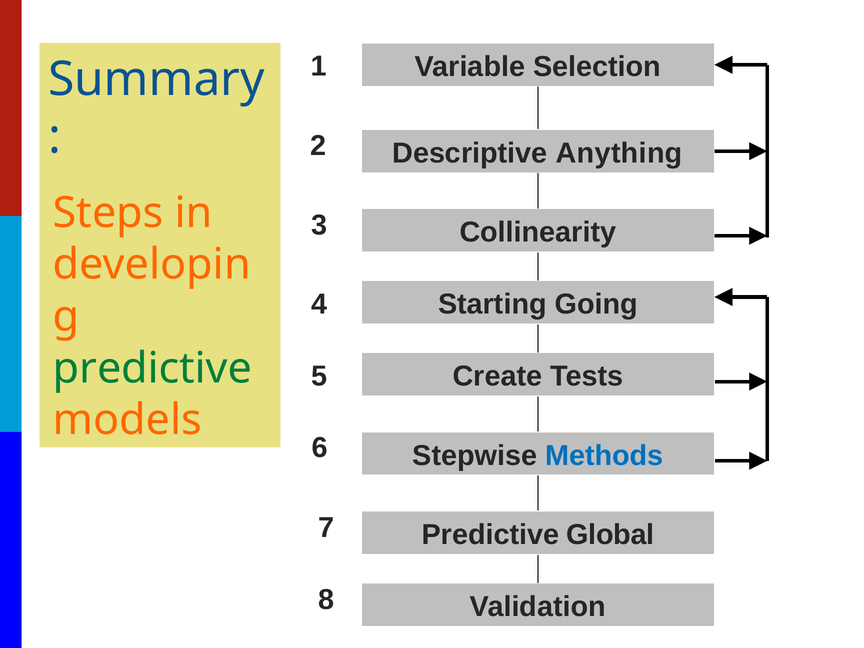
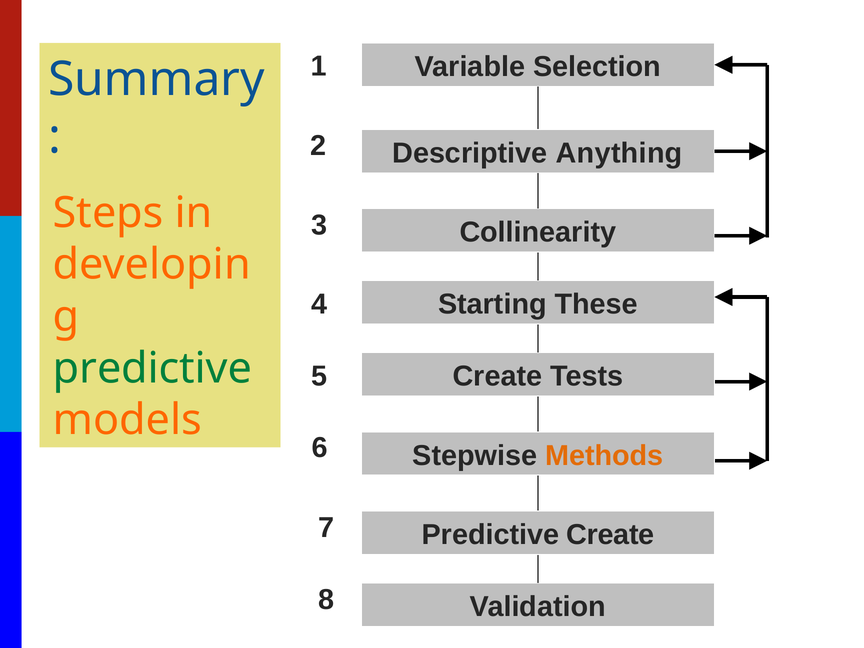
Going: Going -> These
Methods colour: blue -> orange
Predictive Global: Global -> Create
